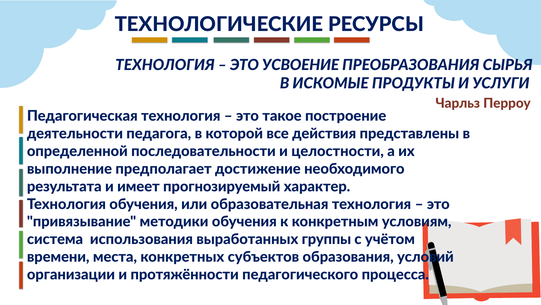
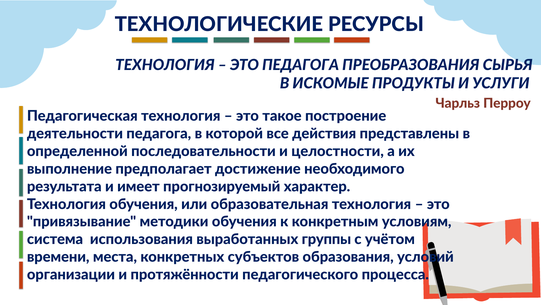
ЭТО УСВОЕНИЕ: УСВОЕНИЕ -> ПЕДАГОГА
